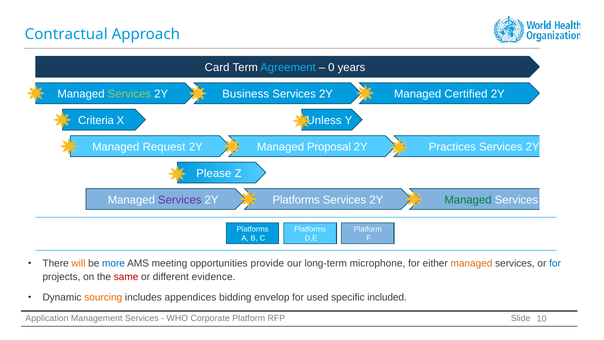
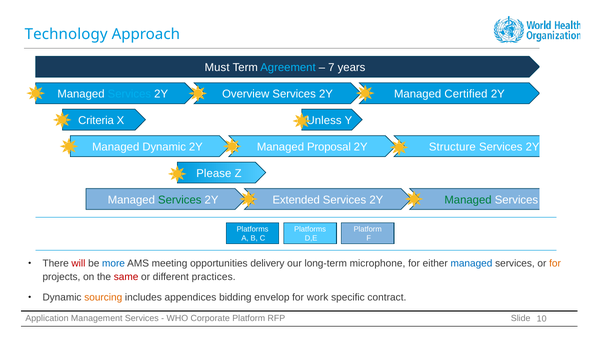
Contractual: Contractual -> Technology
Card: Card -> Must
0: 0 -> 7
Services at (129, 94) colour: light green -> light blue
Business: Business -> Overview
Managed Request: Request -> Dynamic
Practices: Practices -> Structure
Services at (180, 200) colour: purple -> green
2Y Platforms: Platforms -> Extended
will colour: orange -> red
provide: provide -> delivery
managed at (471, 263) colour: orange -> blue
for at (555, 263) colour: blue -> orange
evidence: evidence -> practices
used: used -> work
included: included -> contract
